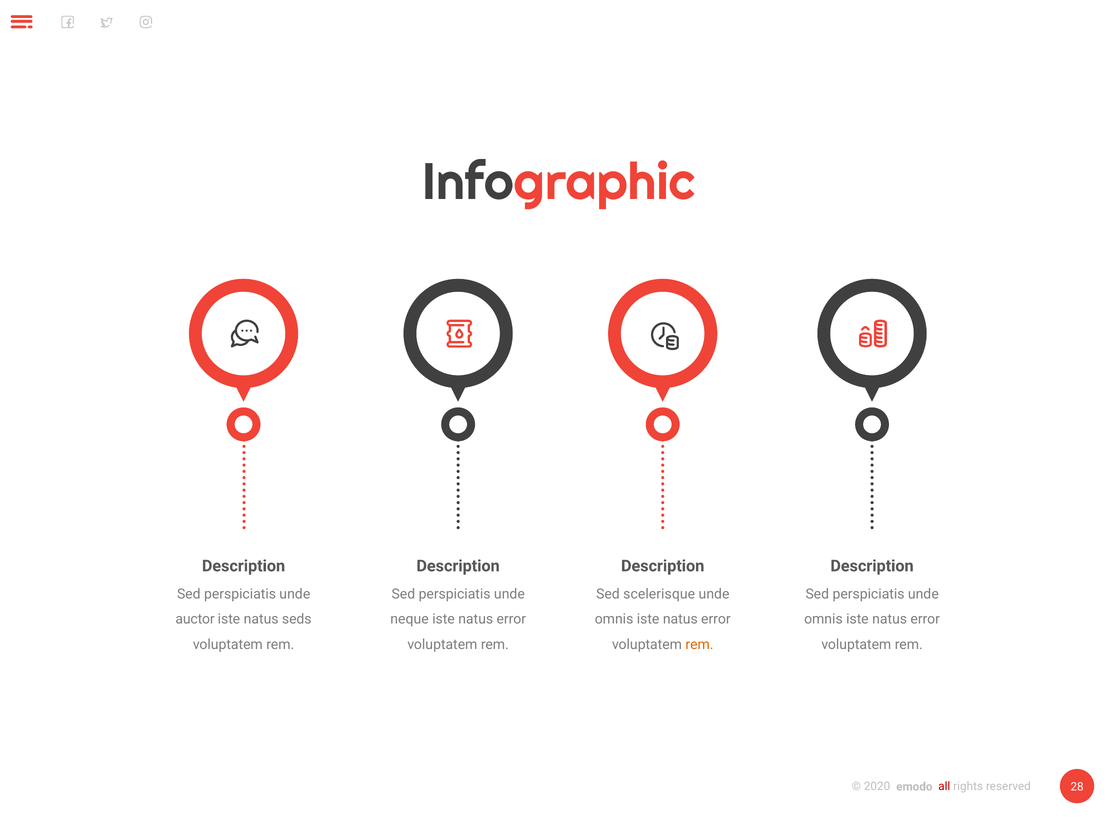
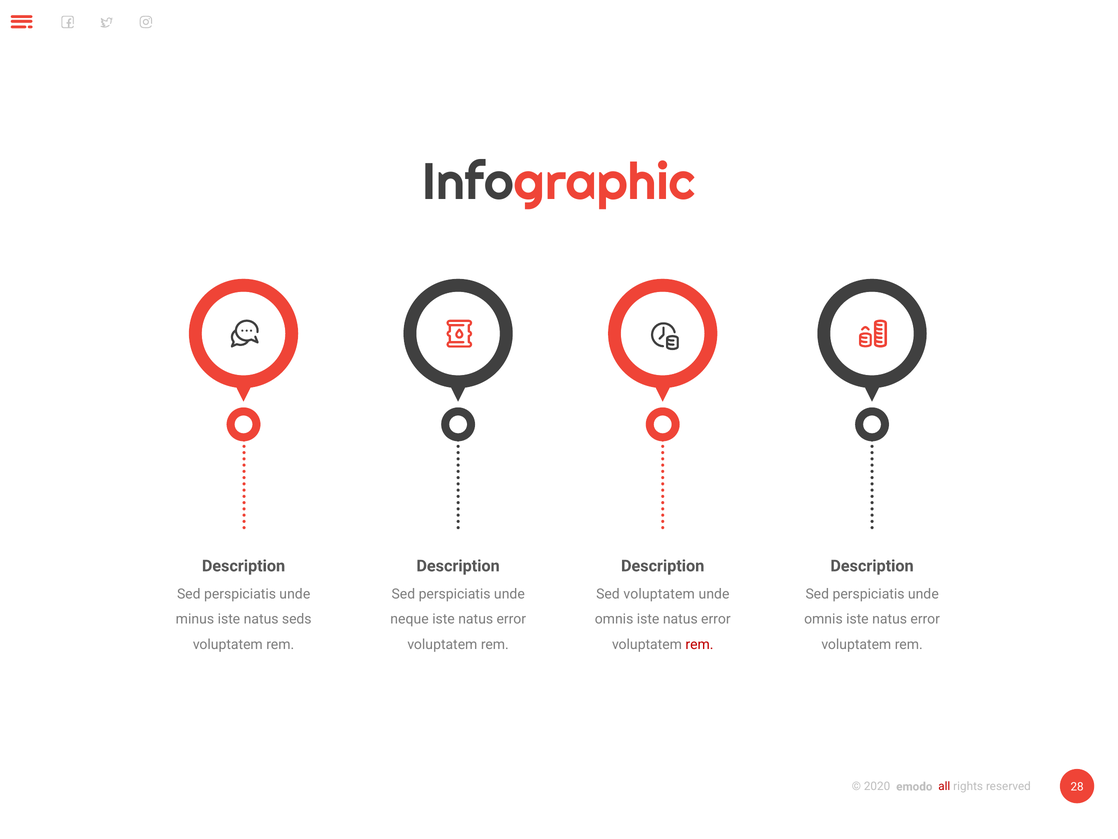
Sed scelerisque: scelerisque -> voluptatem
auctor: auctor -> minus
rem at (699, 644) colour: orange -> red
